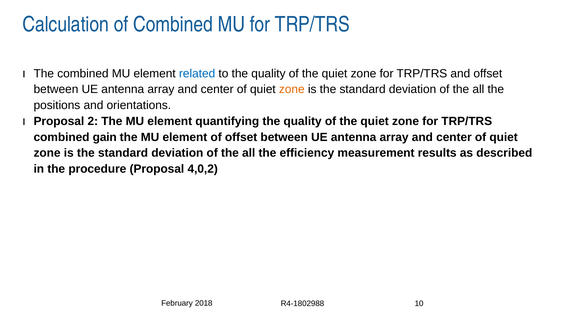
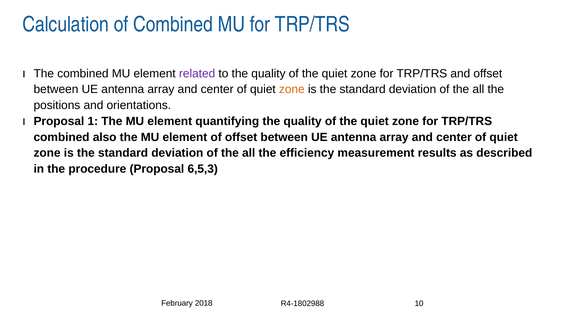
related colour: blue -> purple
2: 2 -> 1
gain: gain -> also
4,0,2: 4,0,2 -> 6,5,3
